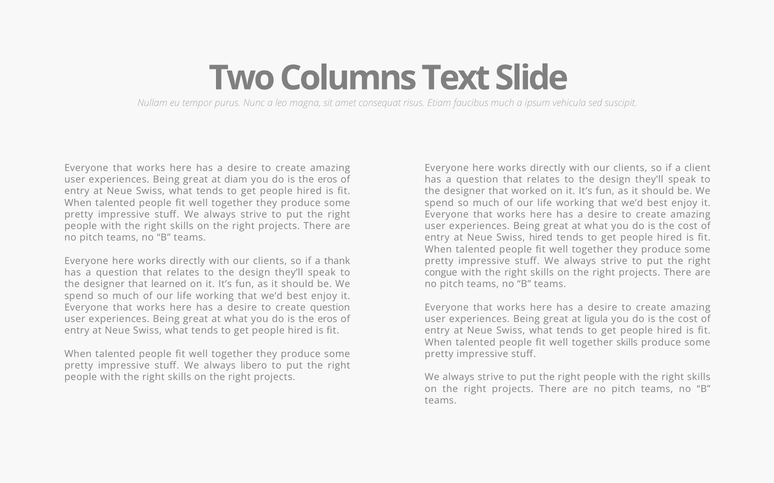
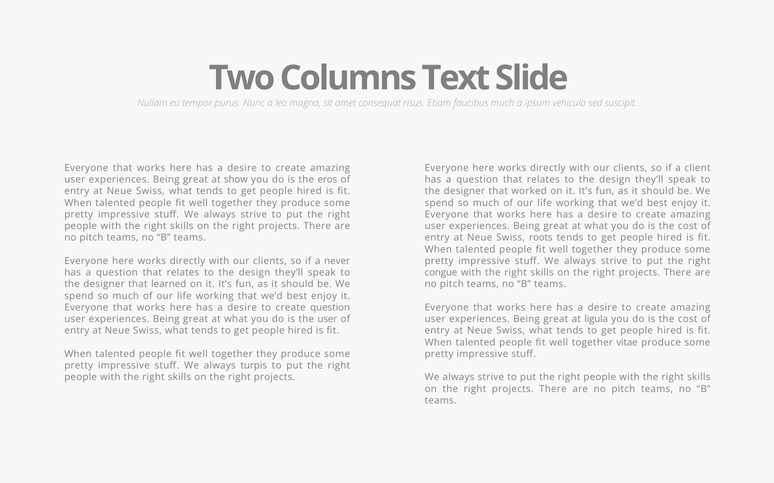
diam: diam -> show
Swiss hired: hired -> roots
thank: thank -> never
eros at (327, 320): eros -> user
together skills: skills -> vitae
libero: libero -> turpis
